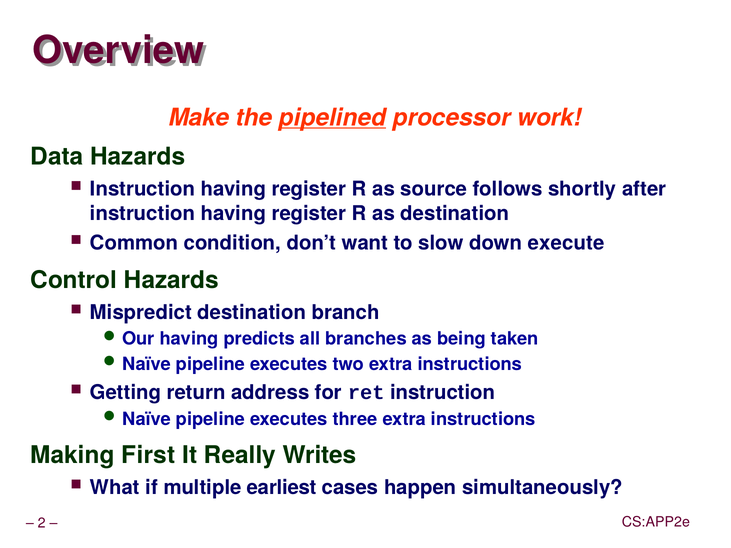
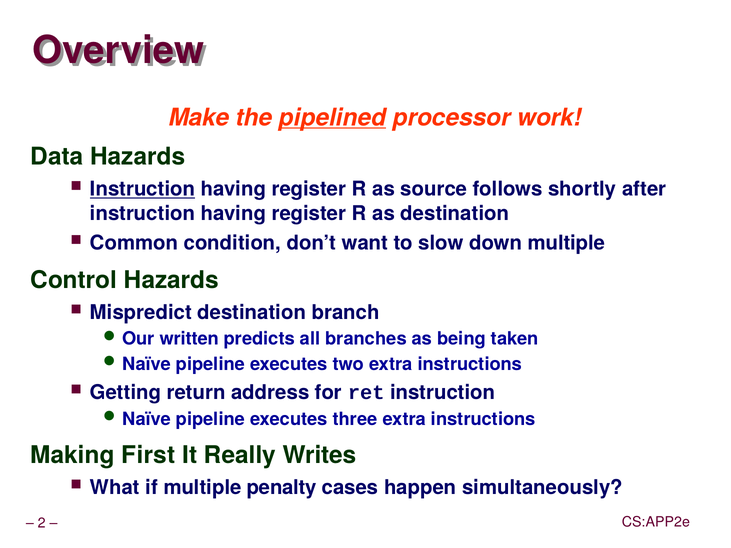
Instruction at (143, 189) underline: none -> present
down execute: execute -> multiple
having at (189, 339): having -> written
earliest: earliest -> penalty
